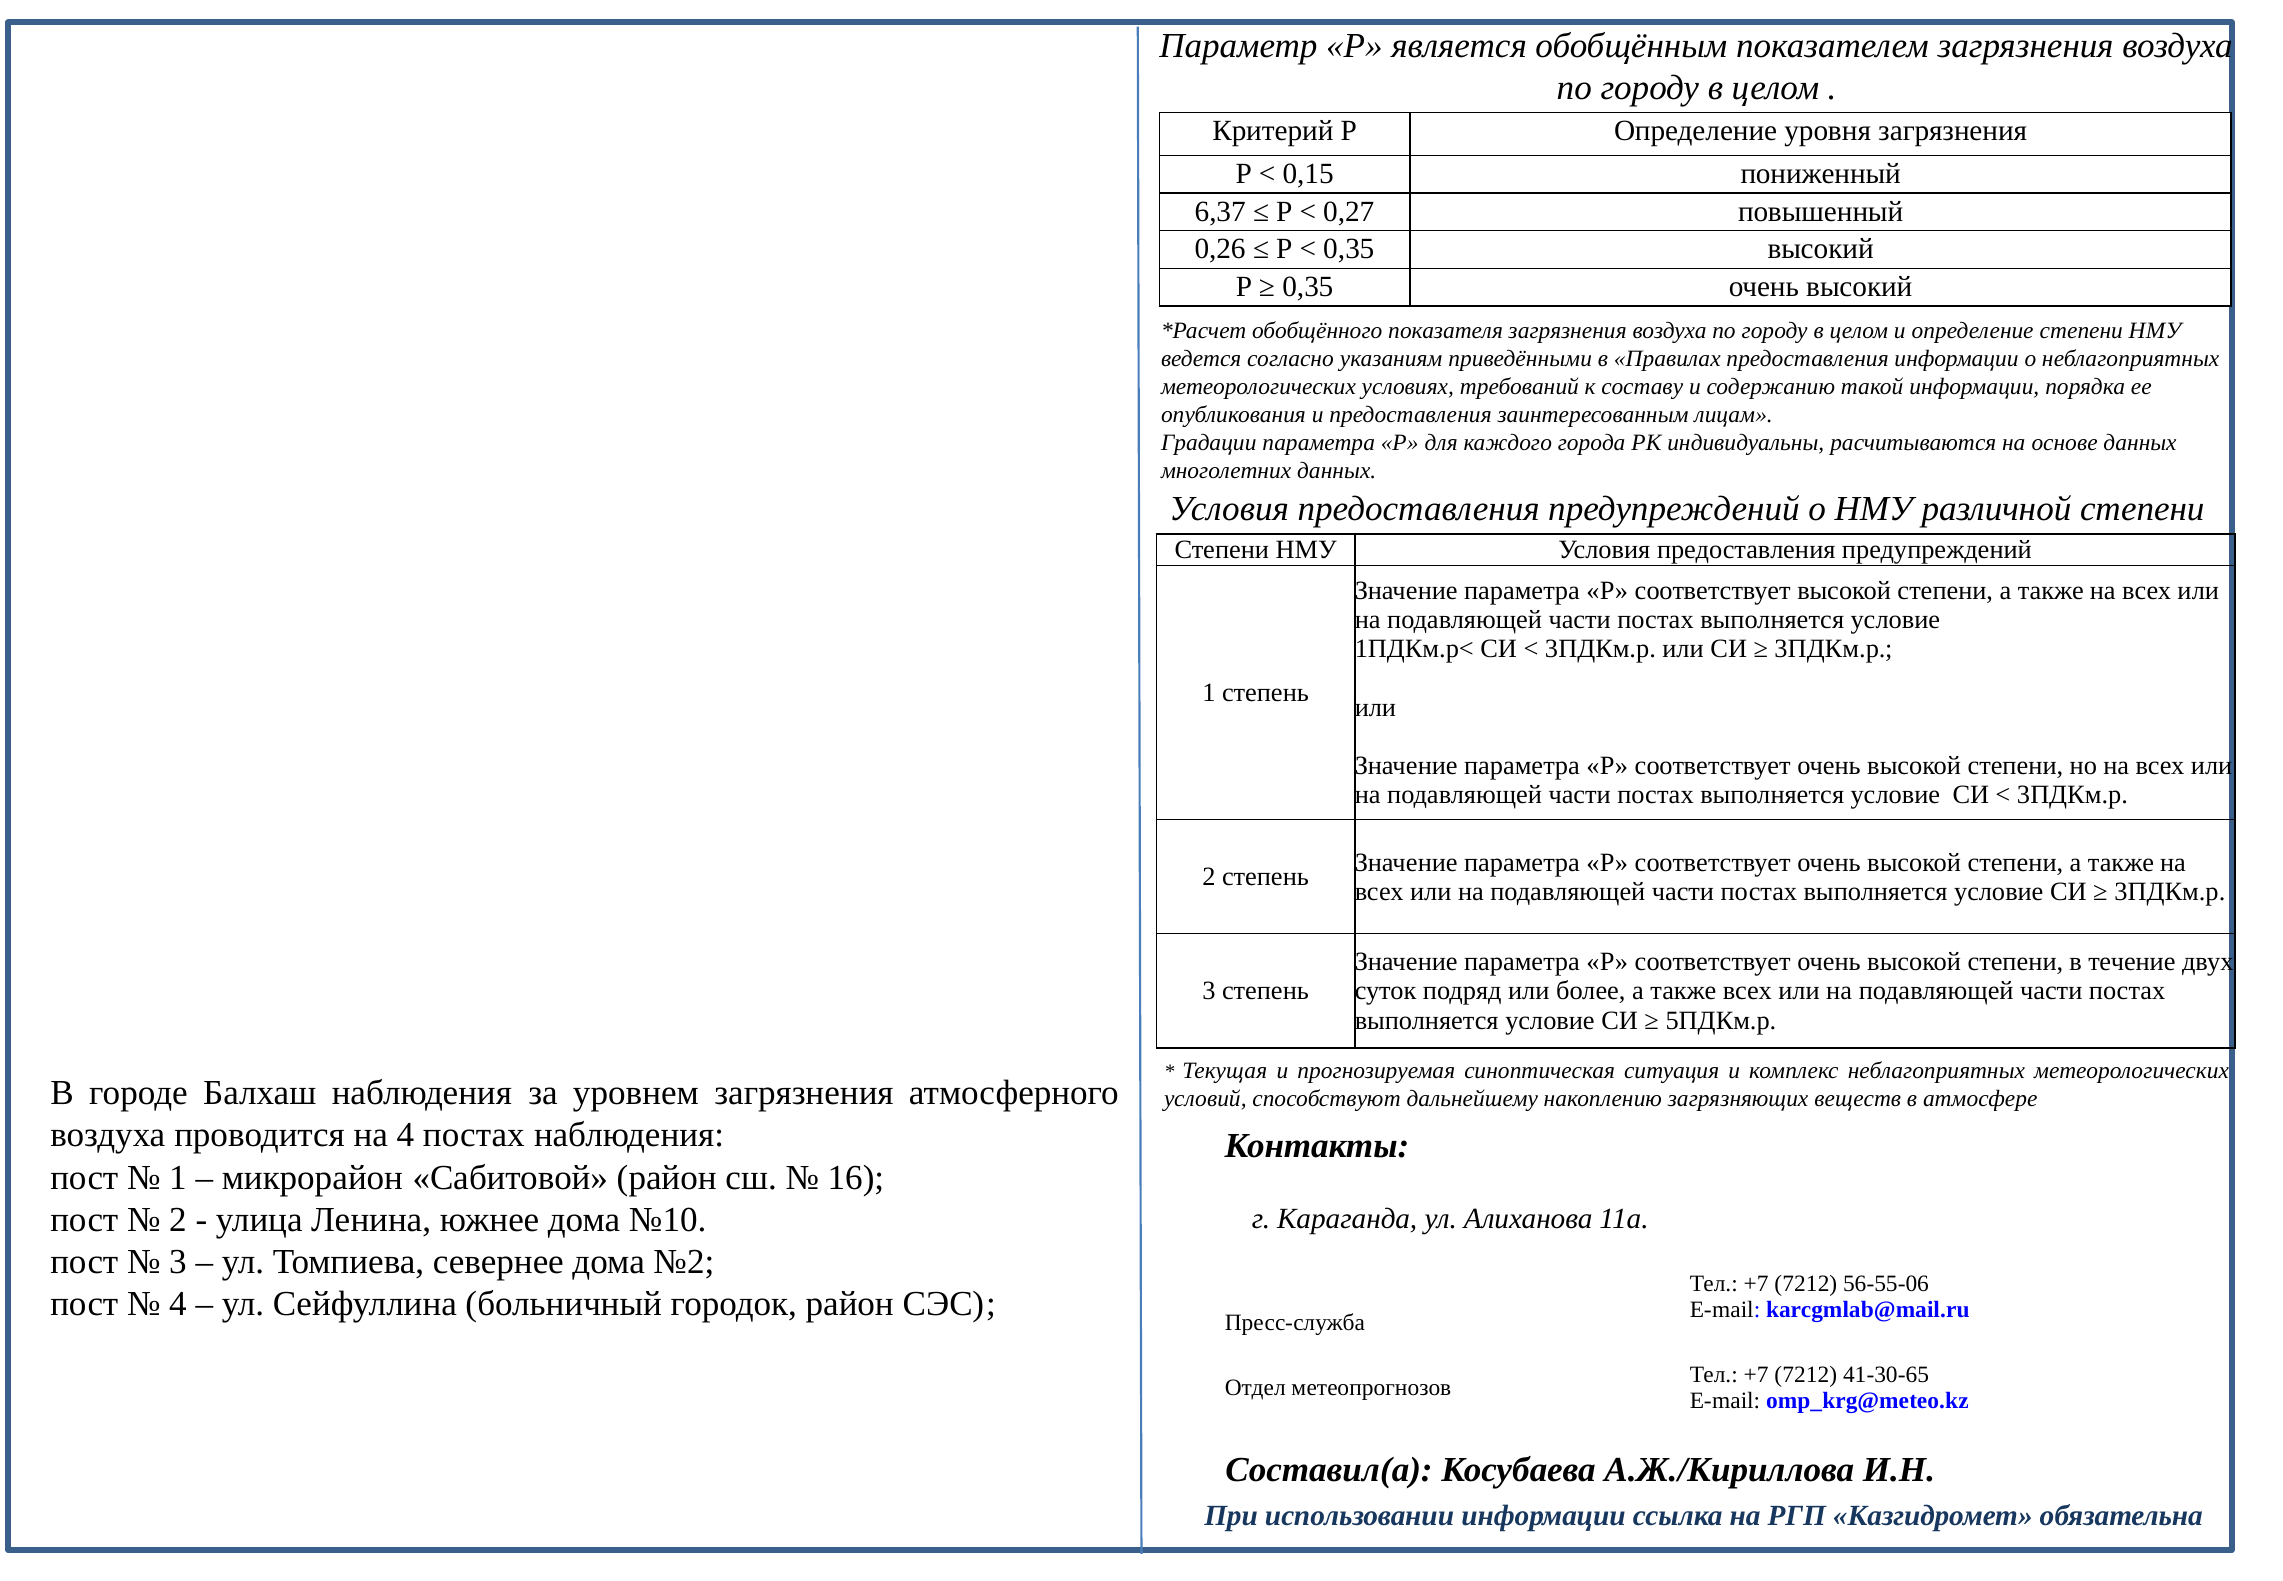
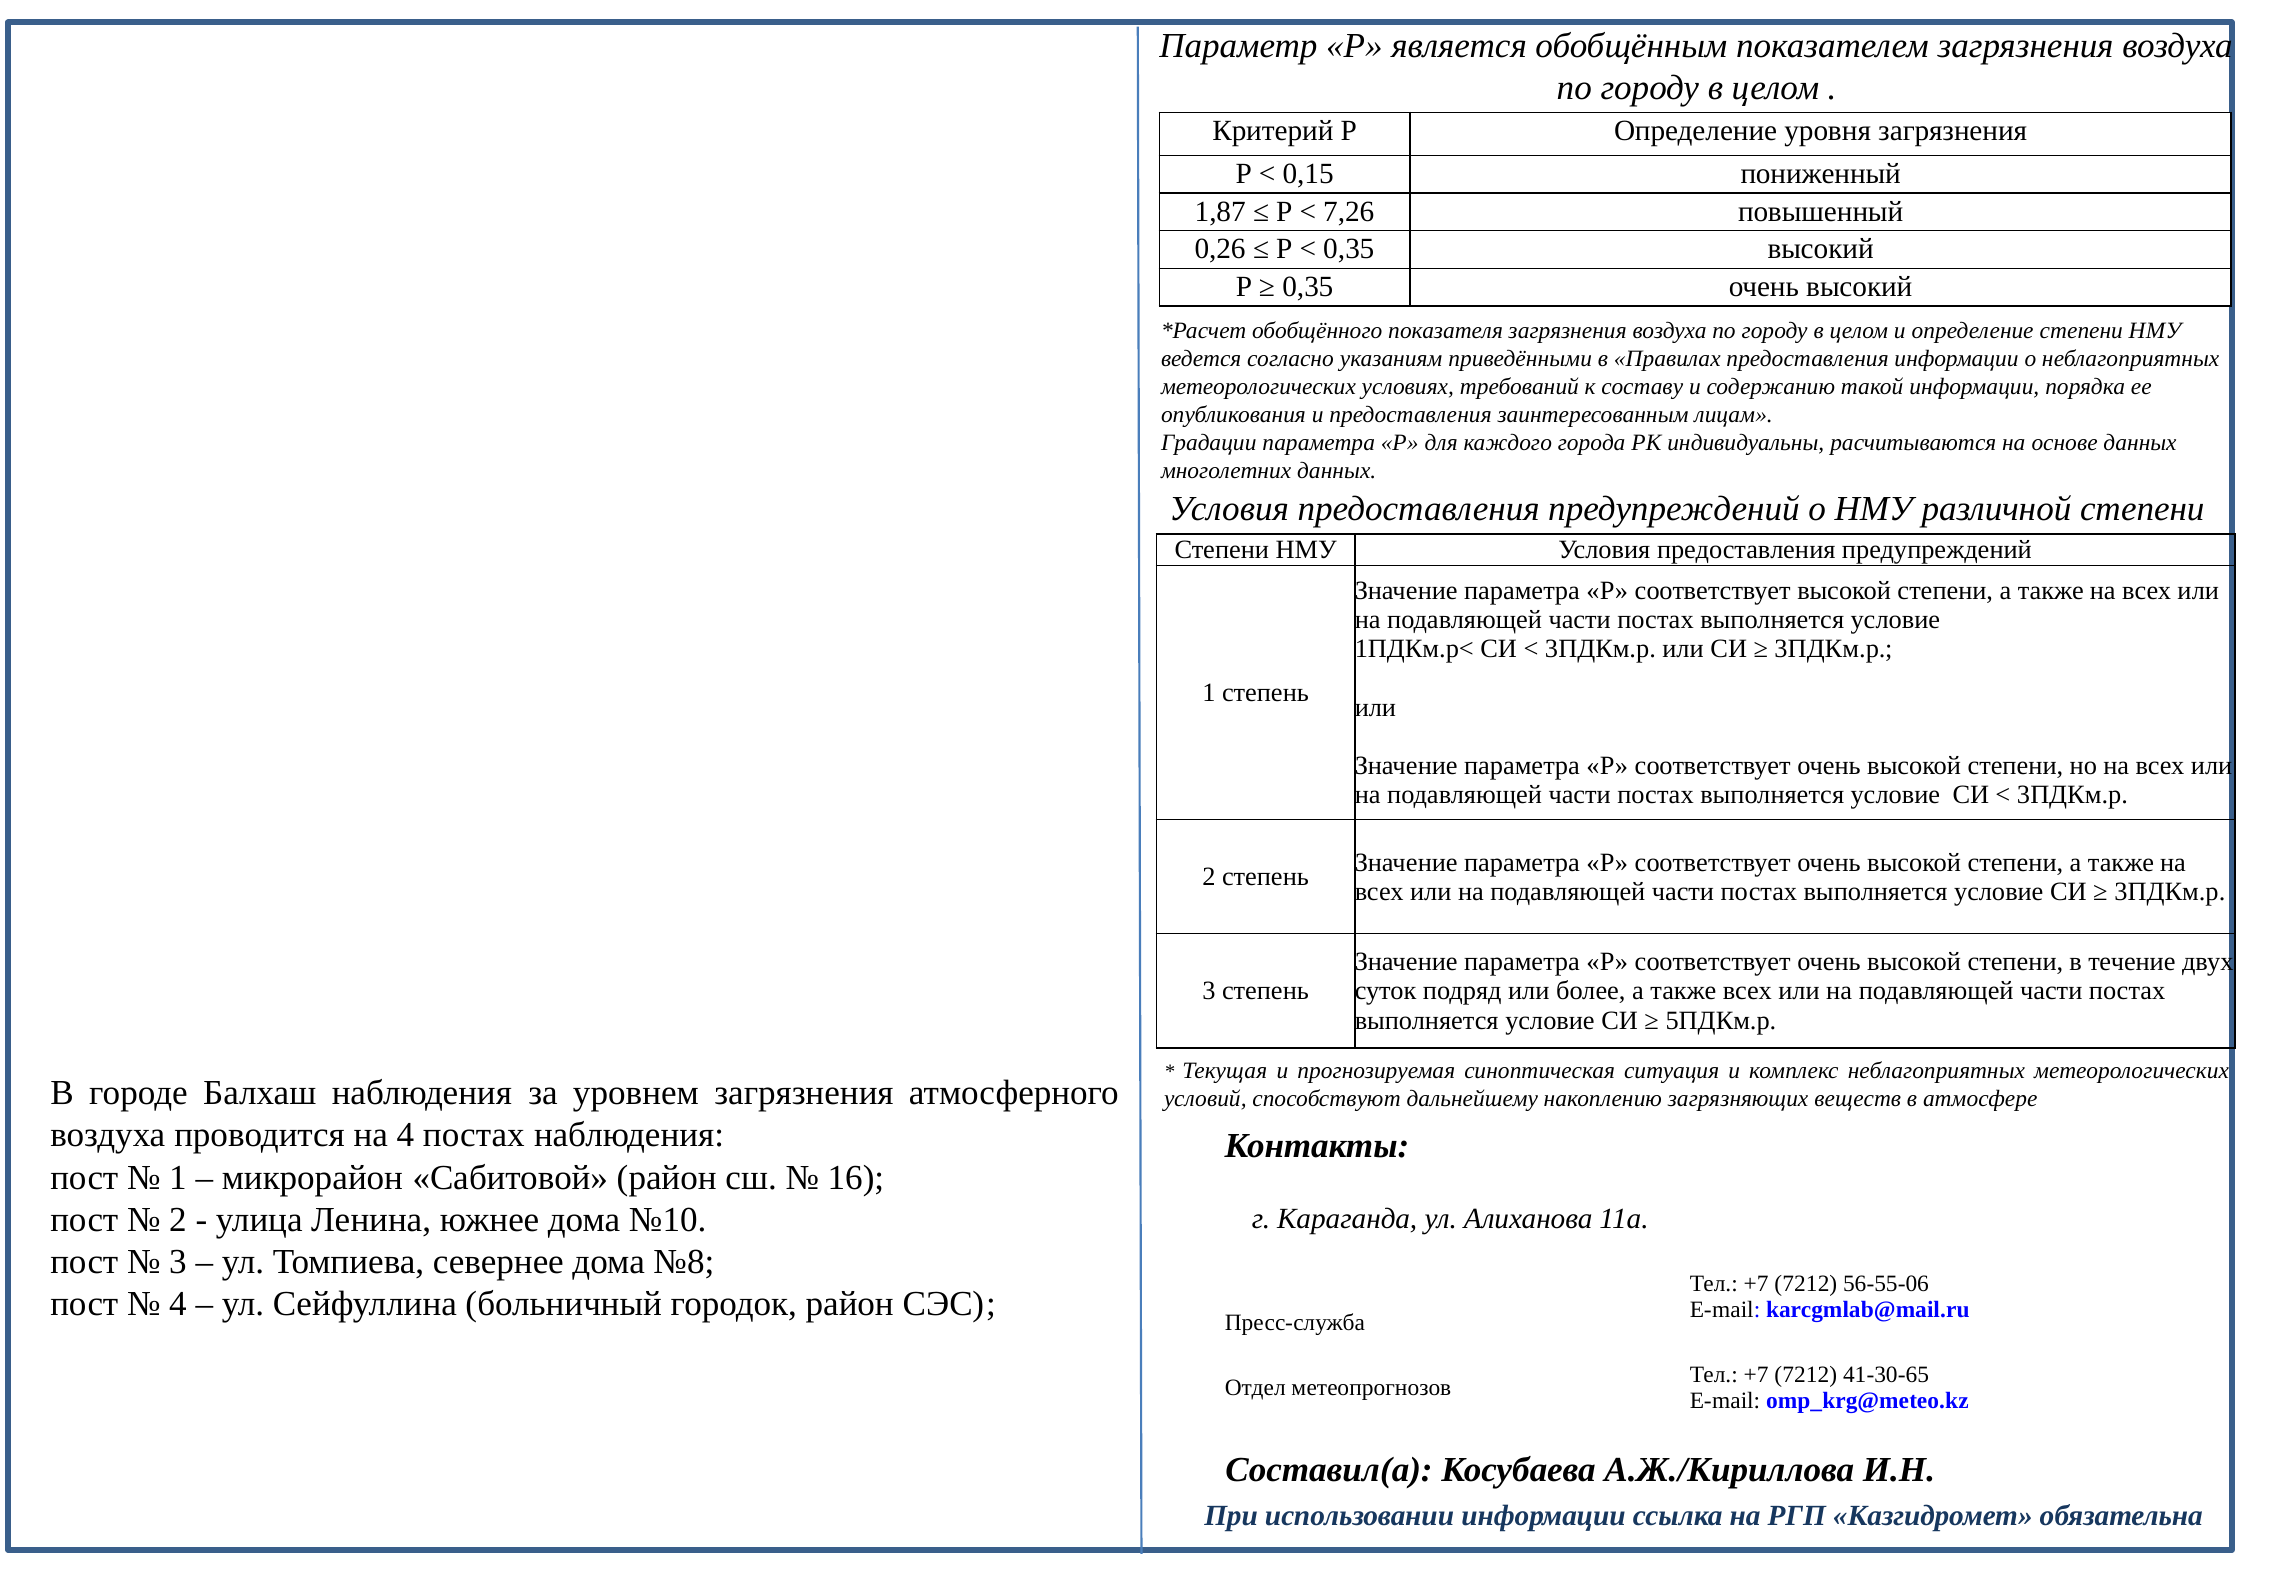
6,37: 6,37 -> 1,87
0,27: 0,27 -> 7,26
№2: №2 -> №8
